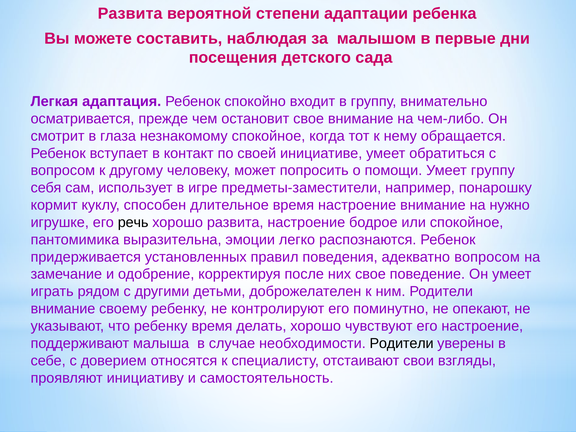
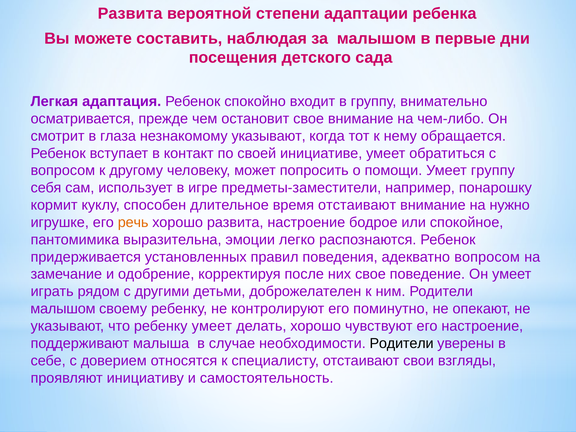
незнакомому спокойное: спокойное -> указывают
время настроение: настроение -> отстаивают
речь colour: black -> orange
внимание at (63, 309): внимание -> малышом
ребенку время: время -> умеет
